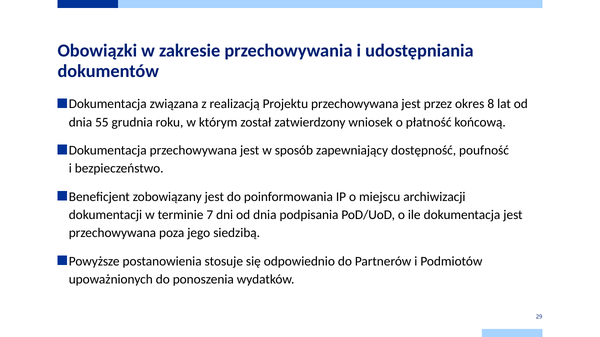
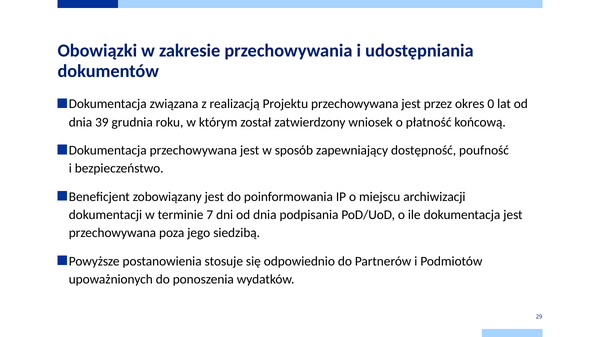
8: 8 -> 0
55: 55 -> 39
